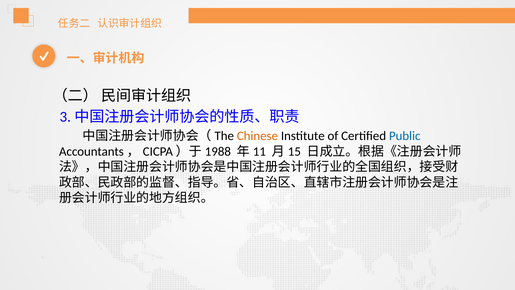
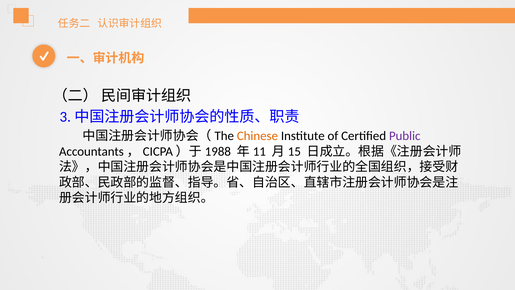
Public colour: blue -> purple
